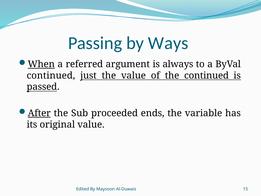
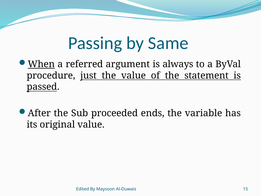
Ways: Ways -> Same
continued at (51, 75): continued -> procedure
the continued: continued -> statement
After underline: present -> none
